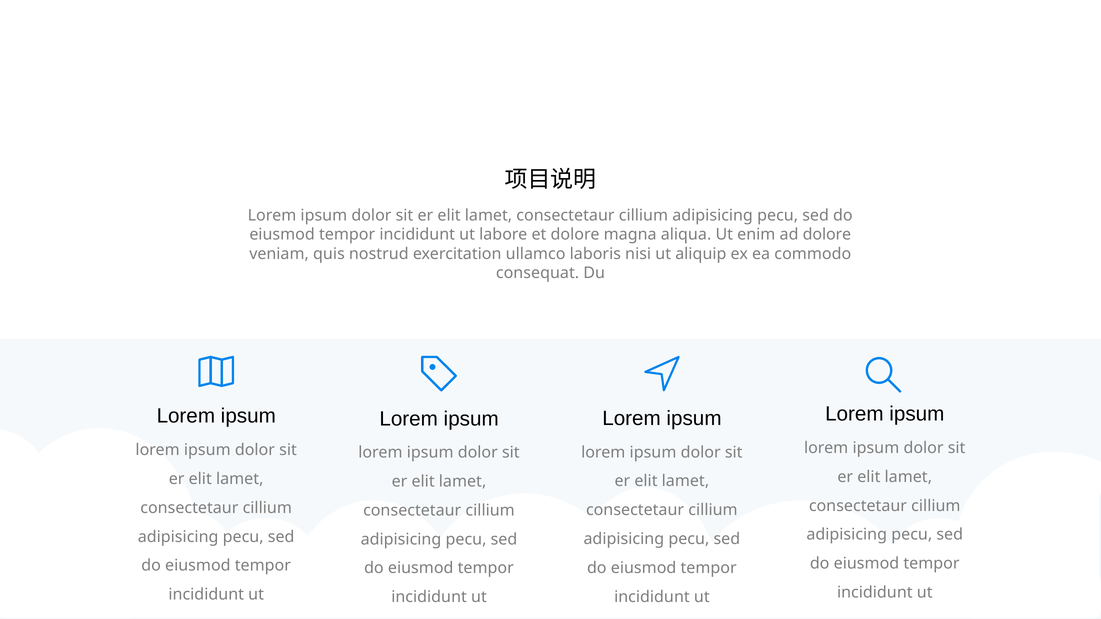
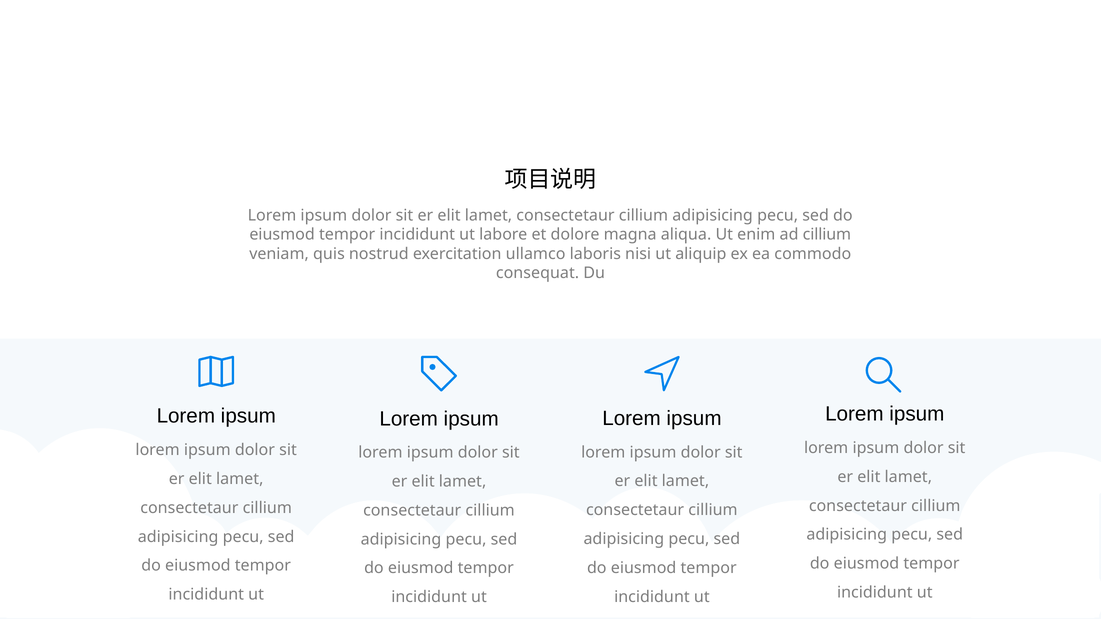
ad dolore: dolore -> cillium
